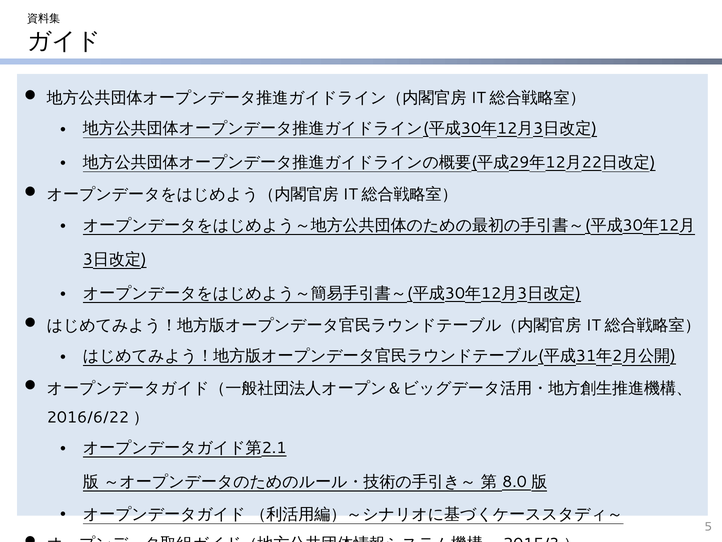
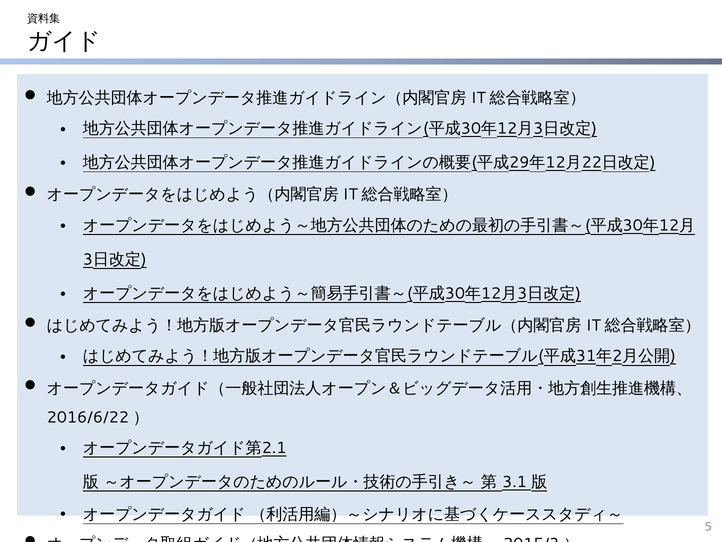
8.0: 8.0 -> 3.1
